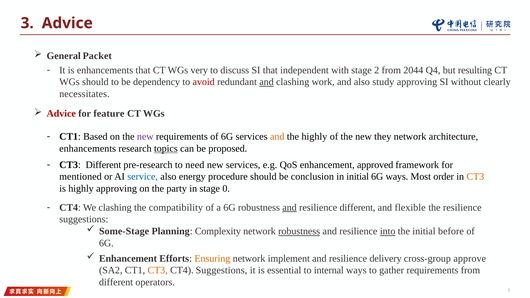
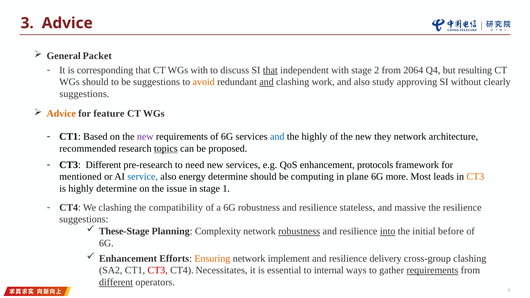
is enhancements: enhancements -> corresponding
WGs very: very -> with
that at (270, 70) underline: none -> present
2044: 2044 -> 2064
be dependency: dependency -> suggestions
avoid colour: red -> orange
necessitates at (84, 94): necessitates -> suggestions
Advice at (61, 114) colour: red -> orange
and at (277, 137) colour: orange -> blue
enhancements at (88, 149): enhancements -> recommended
approved: approved -> protocols
energy procedure: procedure -> determine
conclusion: conclusion -> computing
in initial: initial -> plane
6G ways: ways -> more
order: order -> leads
highly approving: approving -> determine
party: party -> issue
0: 0 -> 1
and at (290, 208) underline: present -> none
resilience different: different -> stateless
flexible: flexible -> massive
Some-Stage: Some-Stage -> These-Stage
cross-group approve: approve -> clashing
CT3 at (158, 270) colour: orange -> red
CT4 Suggestions: Suggestions -> Necessitates
requirements at (432, 270) underline: none -> present
different at (116, 282) underline: none -> present
